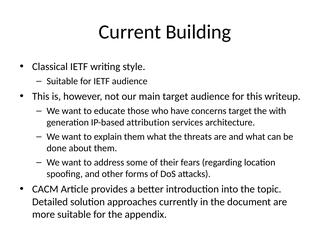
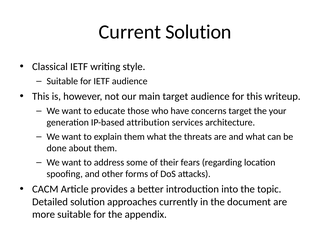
Current Building: Building -> Solution
with: with -> your
